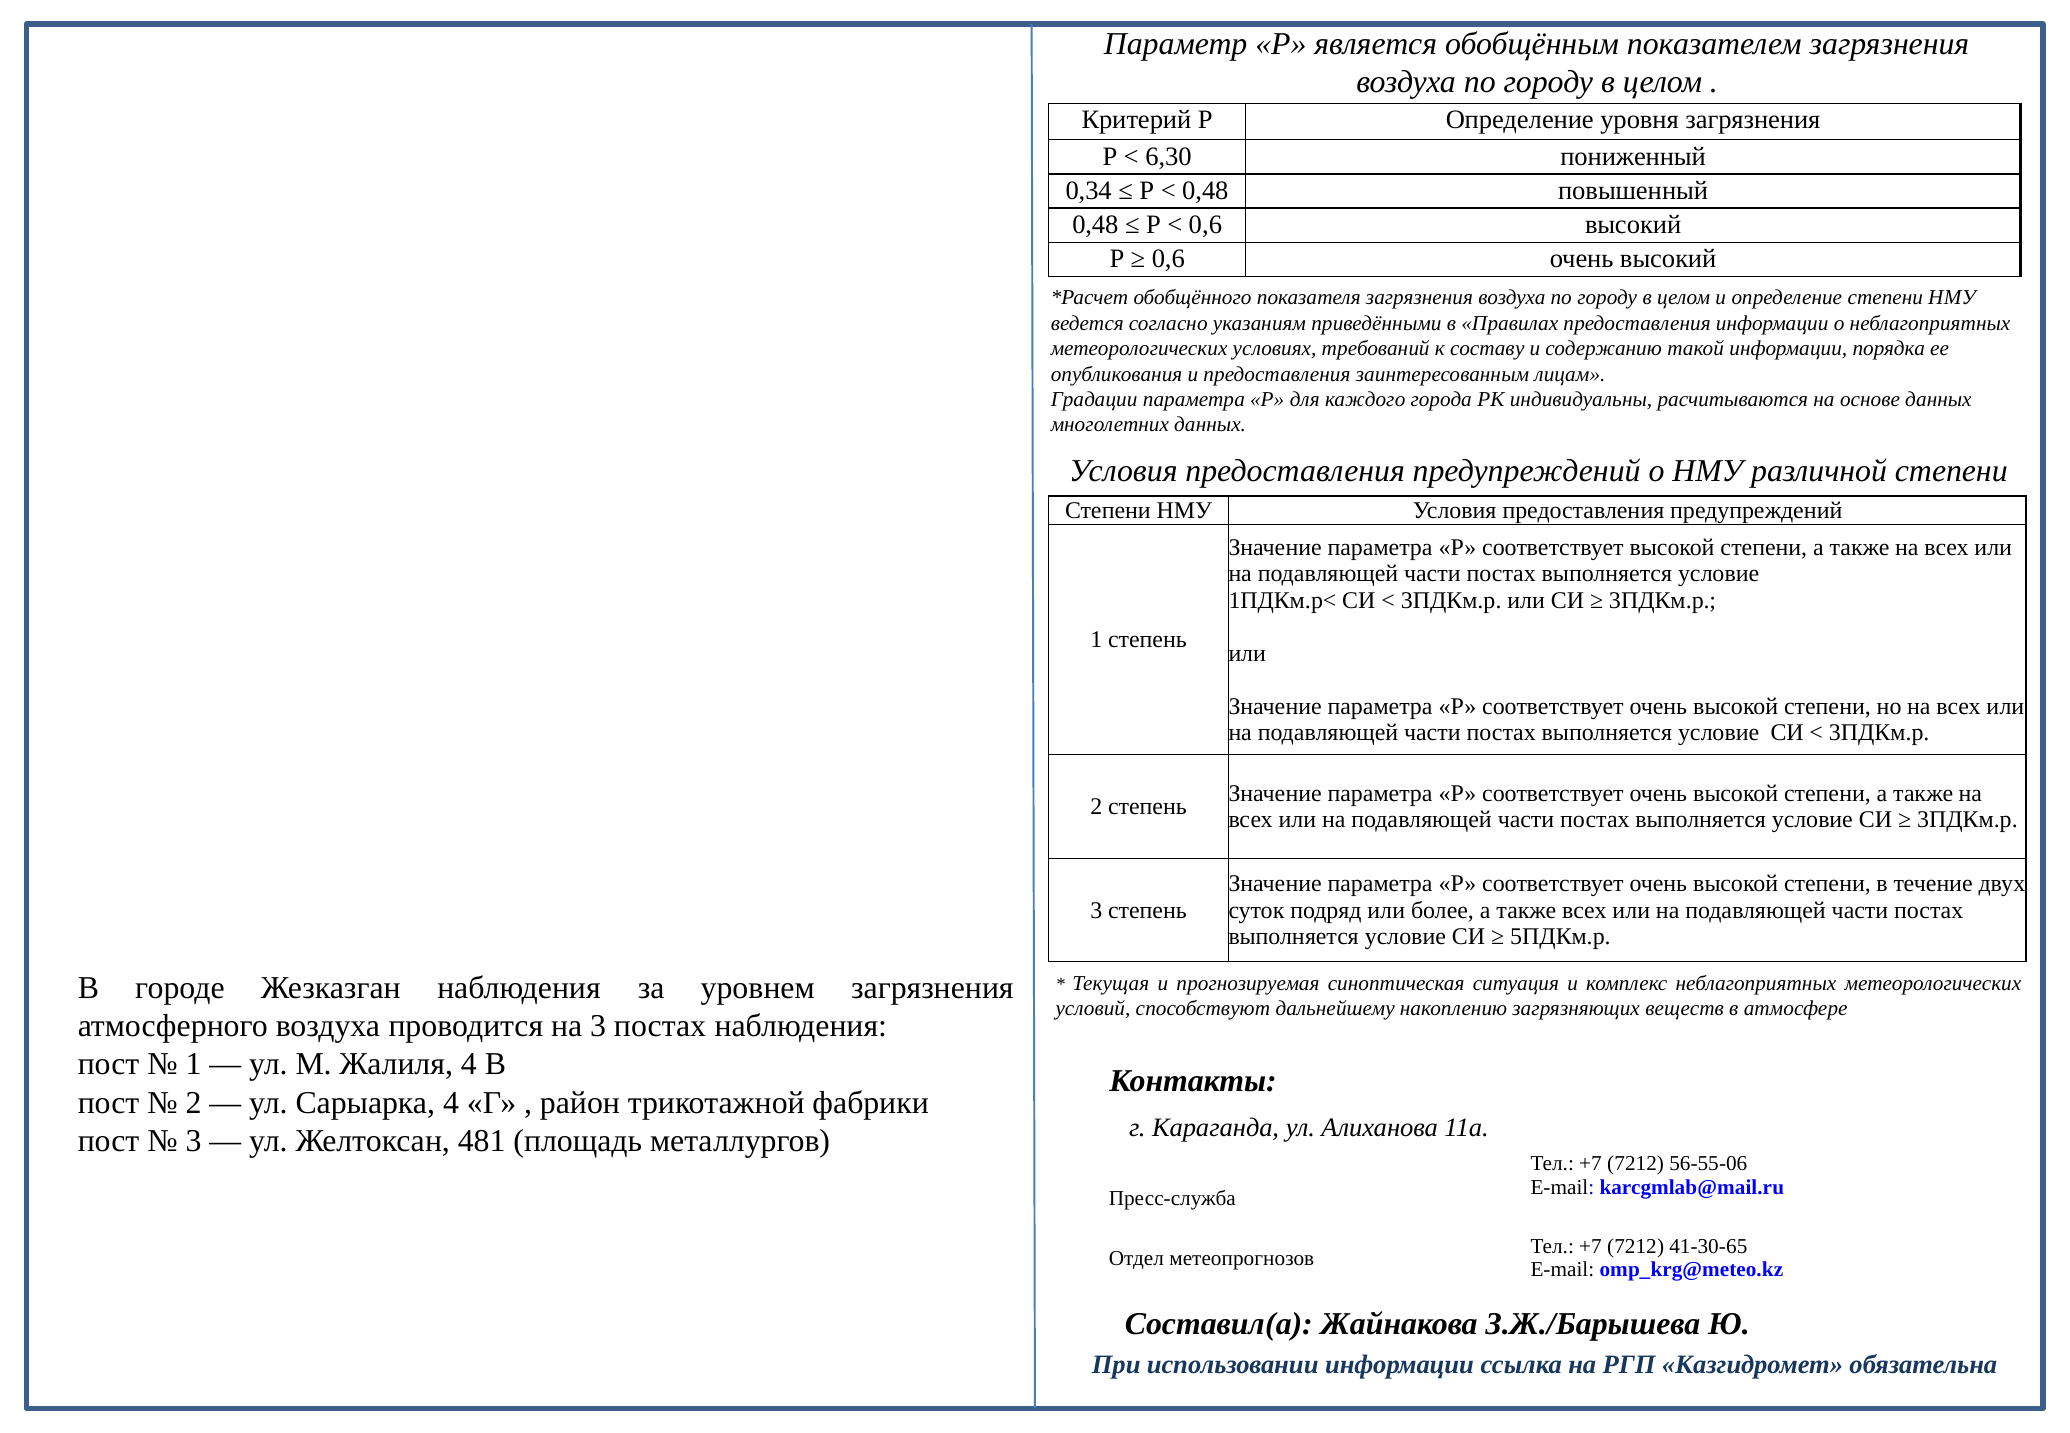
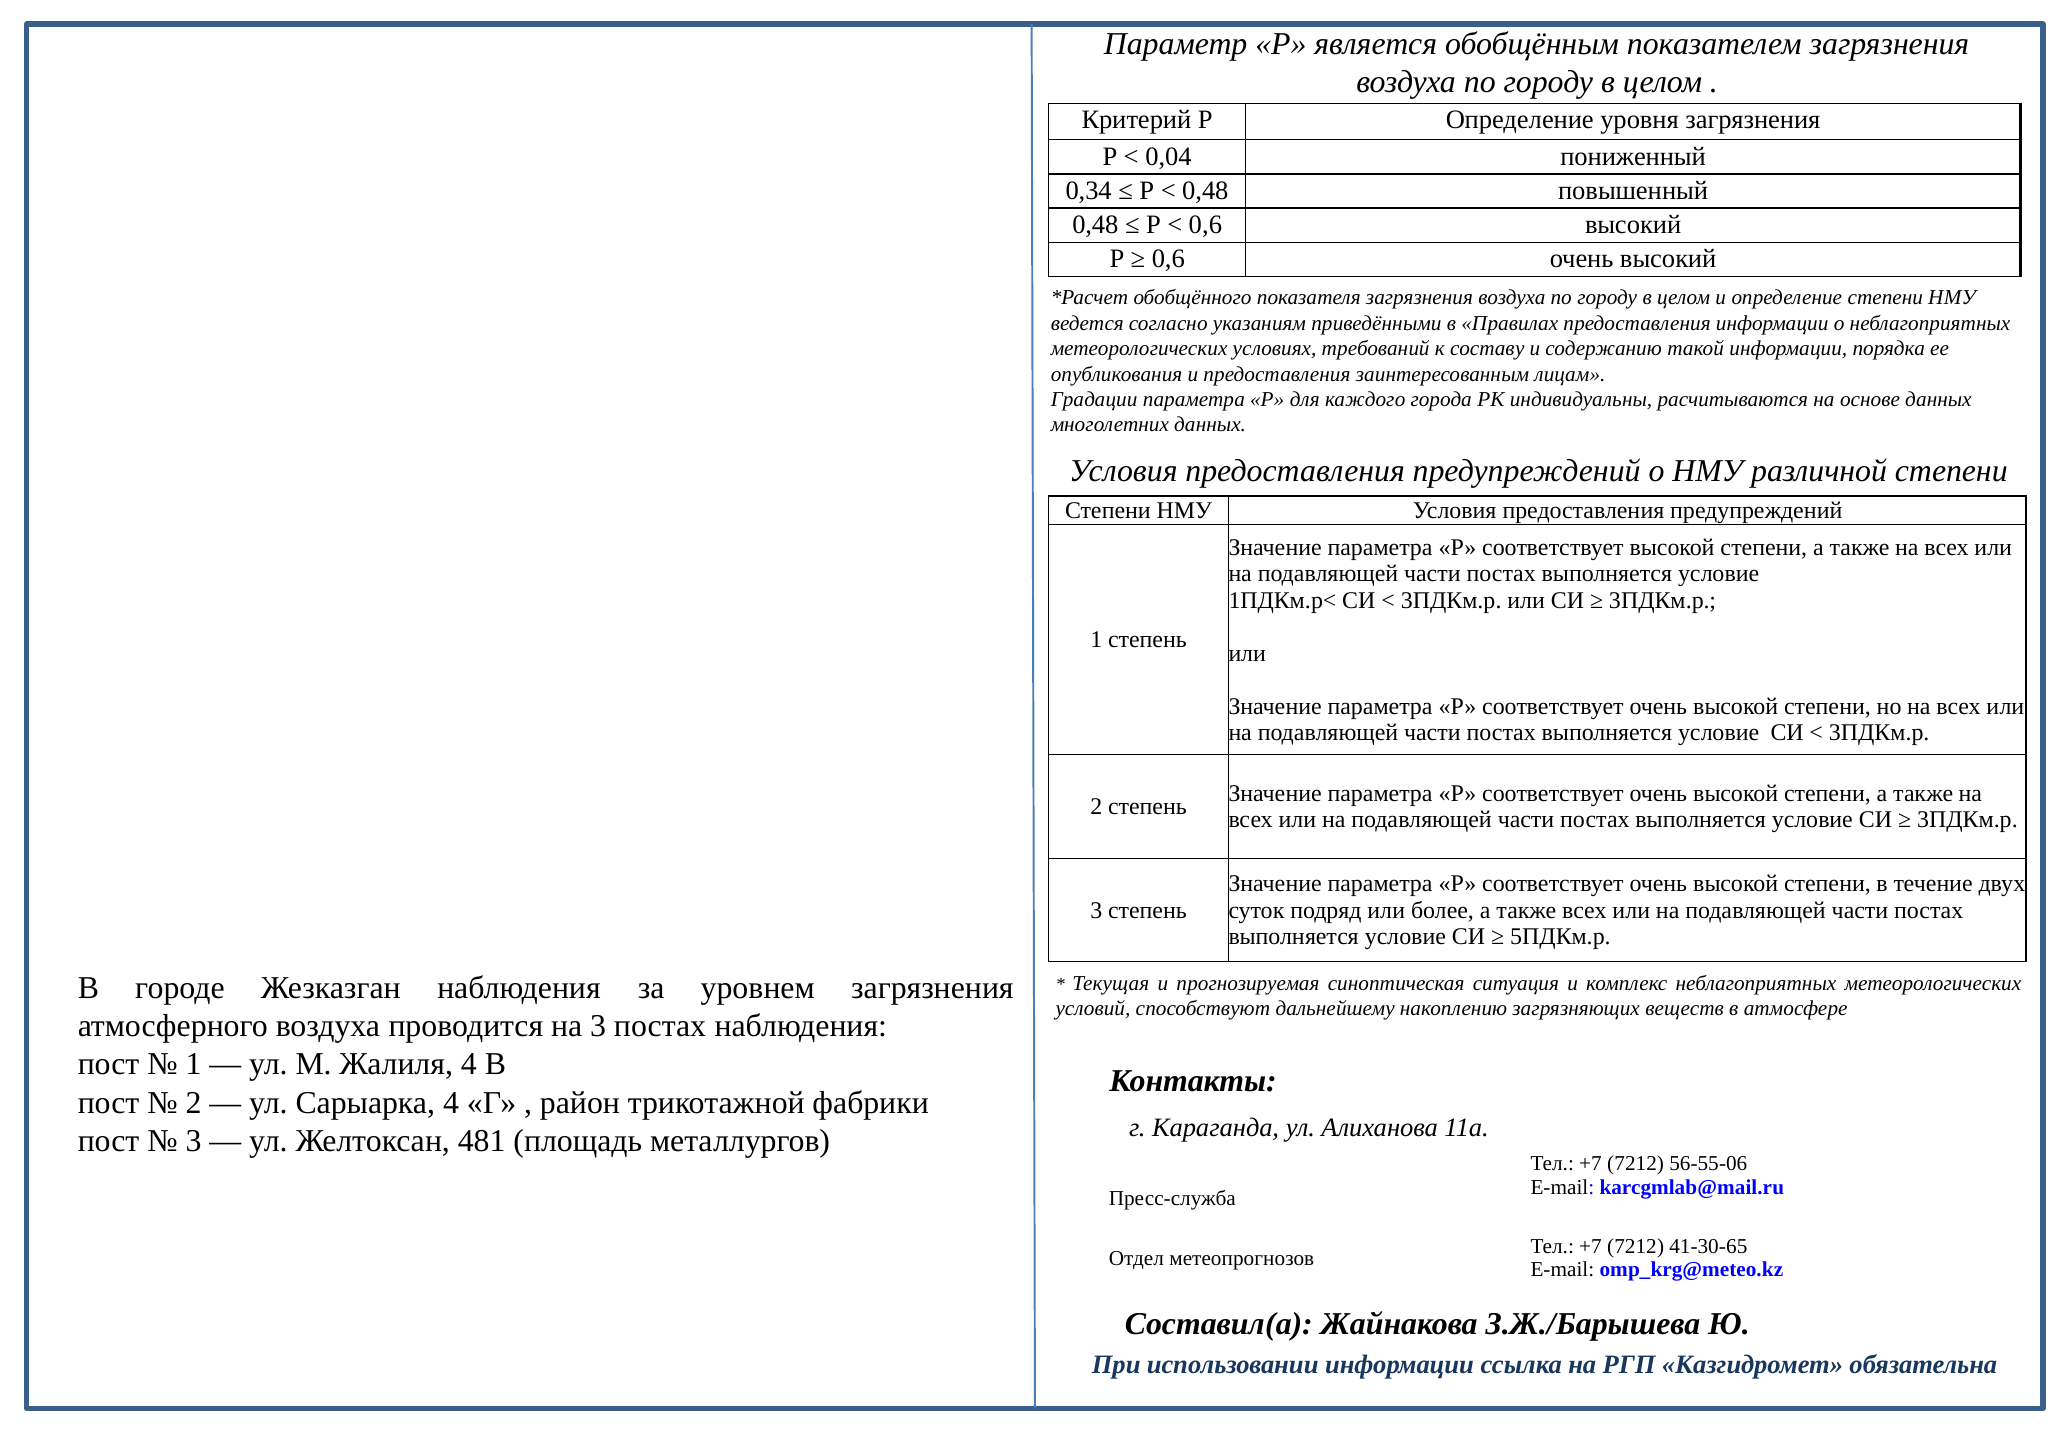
6,30: 6,30 -> 0,04
